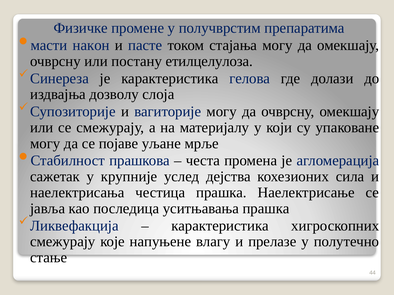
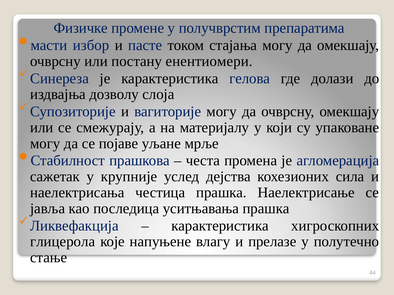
након: након -> избор
етилцелулоза: етилцелулоза -> енентиомери
смежурају at (63, 242): смежурају -> глицерола
